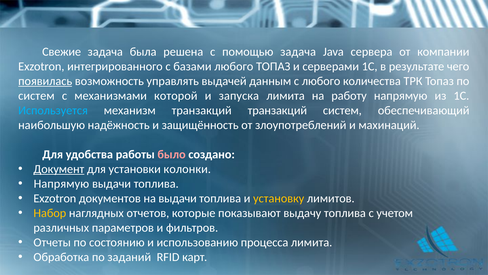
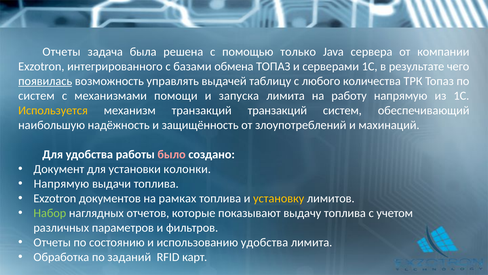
Свежие at (62, 52): Свежие -> Отчеты
помощью задача: задача -> только
базами любого: любого -> обмена
данным: данным -> таблицу
которой: которой -> помощи
Используется colour: light blue -> yellow
Документ underline: present -> none
на выдачи: выдачи -> рамках
Набор colour: yellow -> light green
использованию процесса: процесса -> удобства
